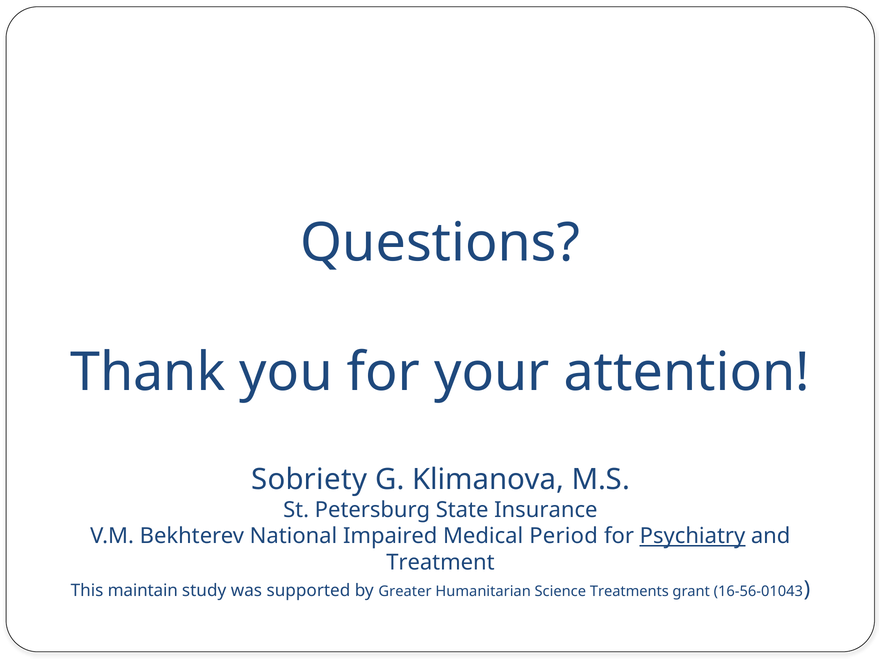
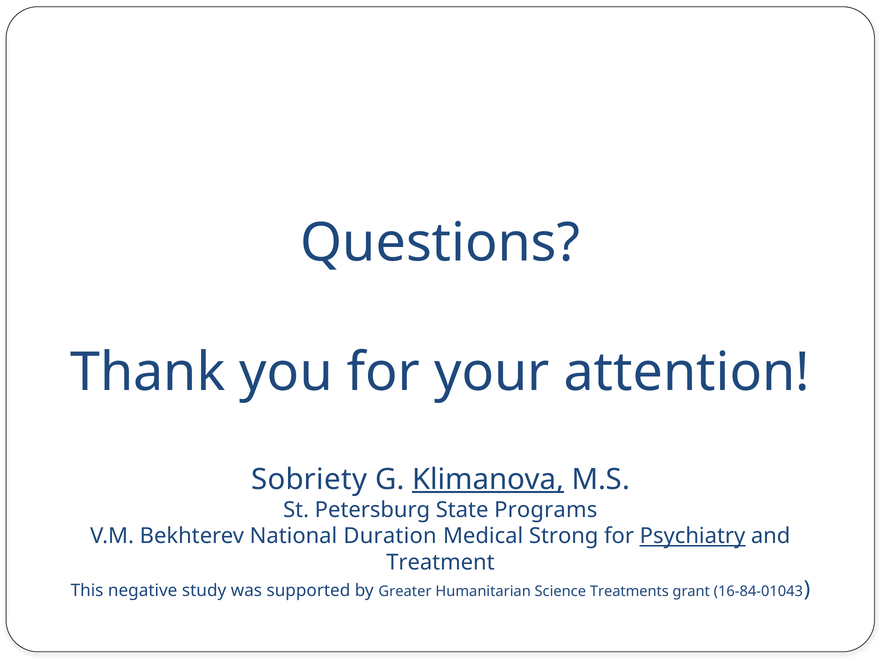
Klimanova underline: none -> present
Insurance: Insurance -> Programs
Impaired: Impaired -> Duration
Period: Period -> Strong
maintain: maintain -> negative
16-56-01043: 16-56-01043 -> 16-84-01043
